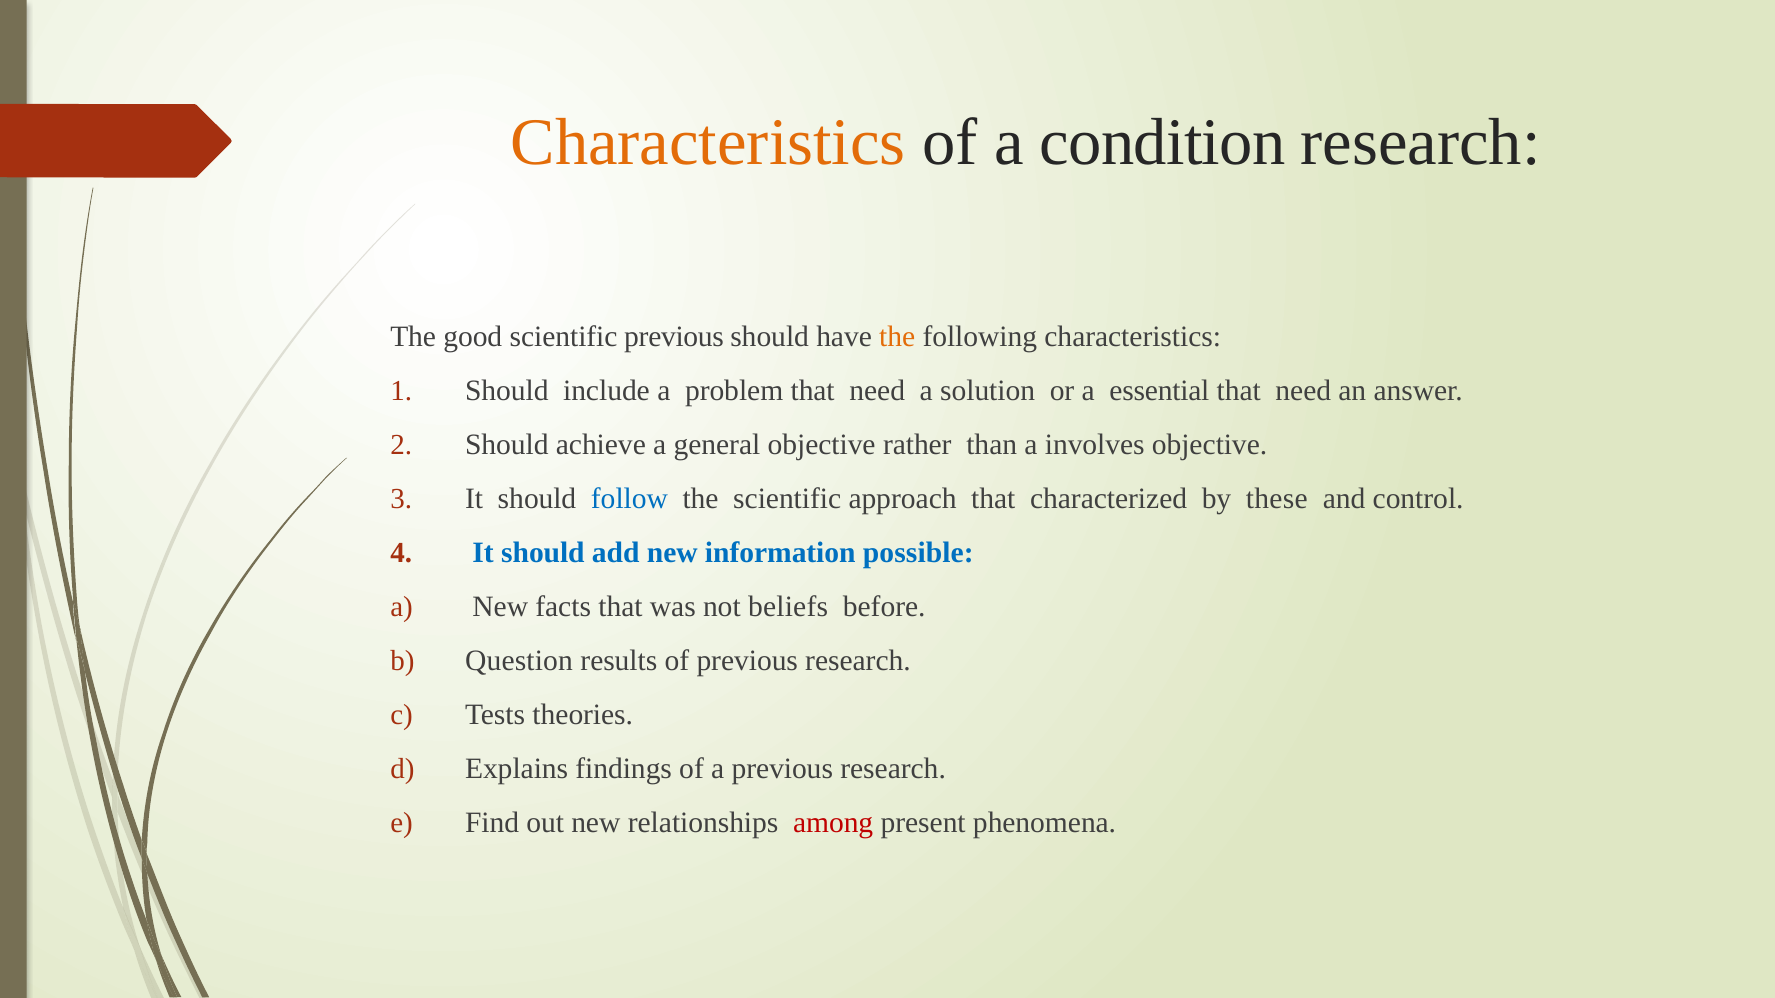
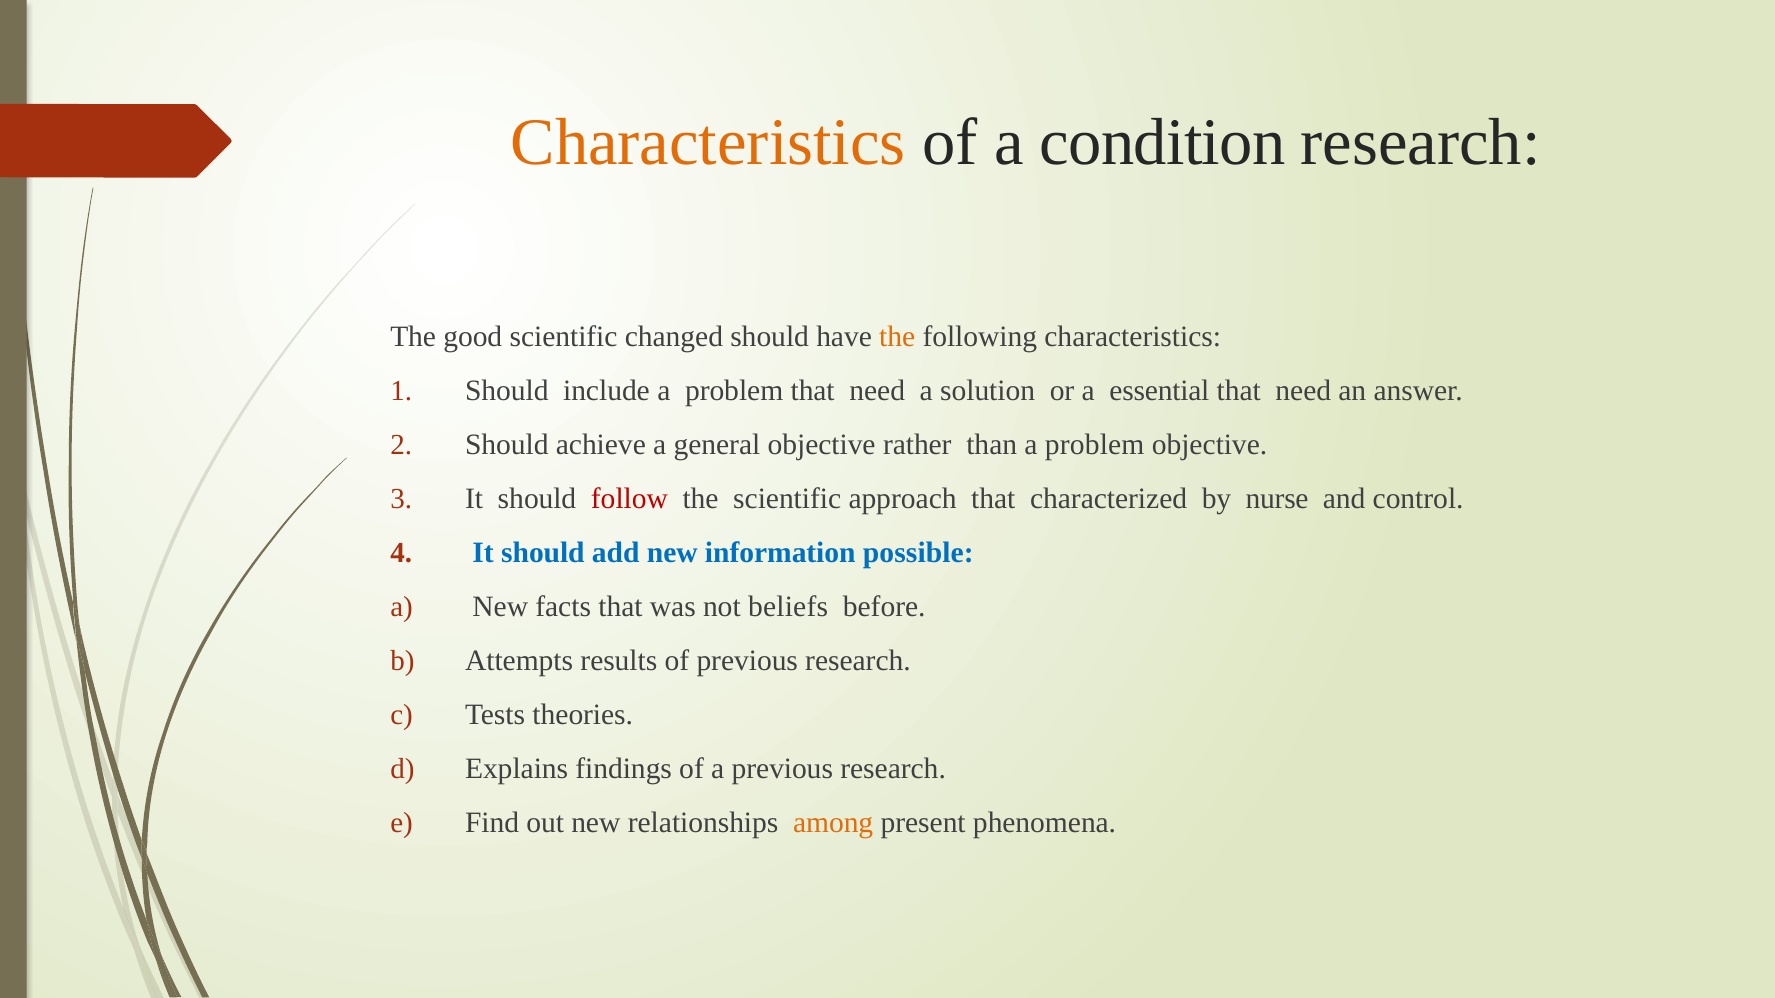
scientific previous: previous -> changed
than a involves: involves -> problem
follow colour: blue -> red
these: these -> nurse
Question: Question -> Attempts
among colour: red -> orange
